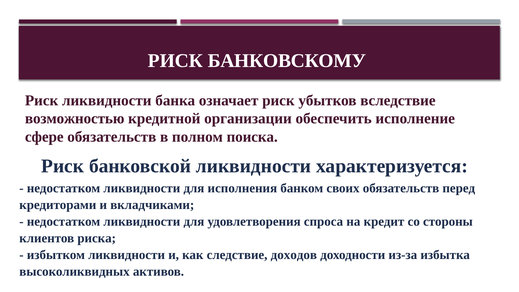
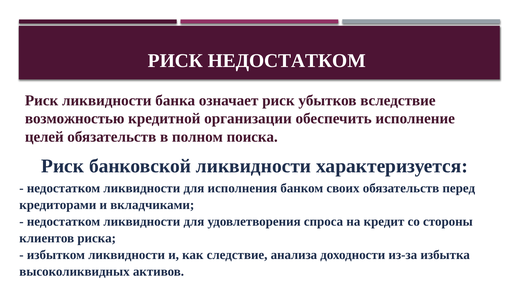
РИСК БАНКОВСКОМУ: БАНКОВСКОМУ -> НЕДОСТАТКОМ
сфере: сфере -> целей
доходов: доходов -> анализа
